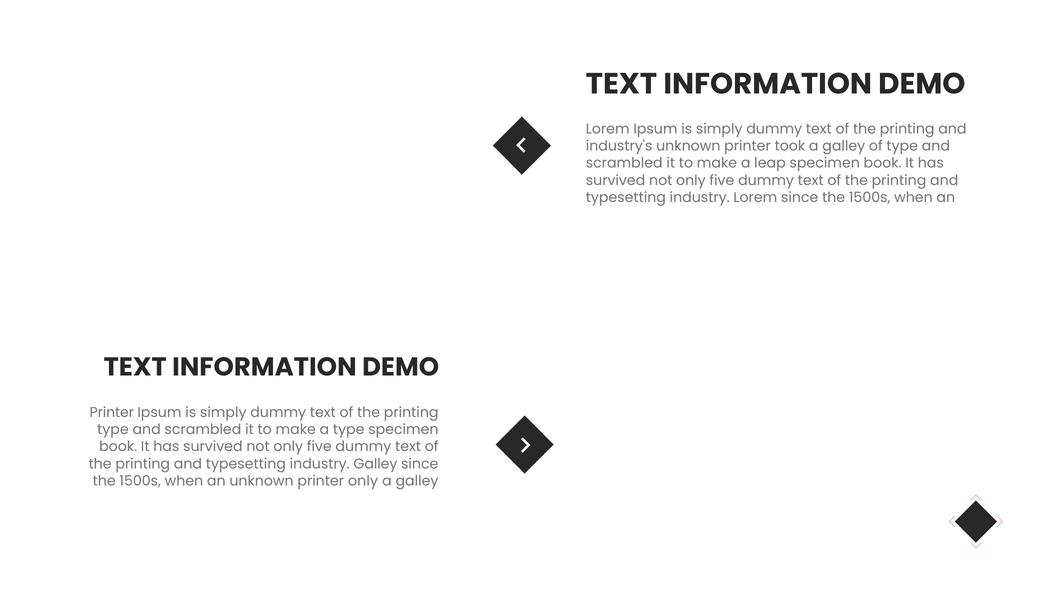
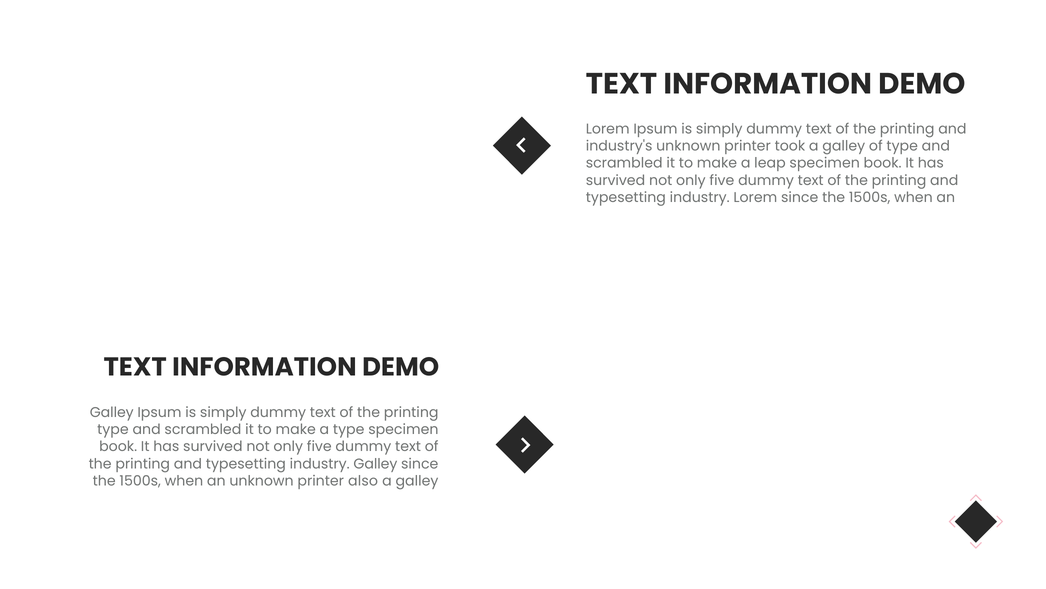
Printer at (112, 412): Printer -> Galley
printer only: only -> also
